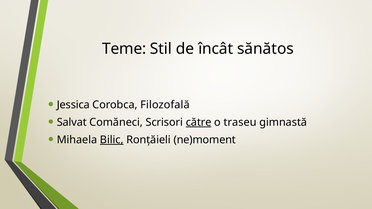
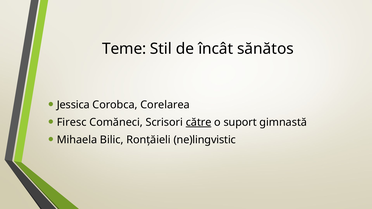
Filozofală: Filozofală -> Corelarea
Salvat: Salvat -> Firesc
traseu: traseu -> suport
Bilic underline: present -> none
ne)moment: ne)moment -> ne)lingvistic
